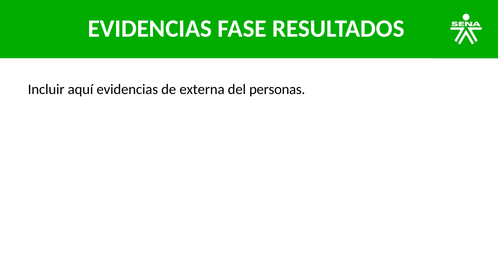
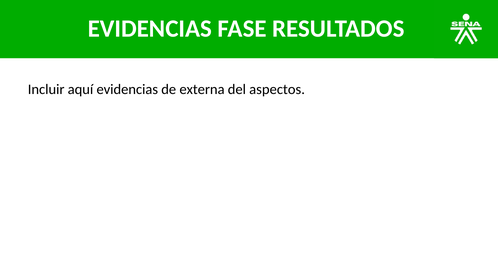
personas: personas -> aspectos
